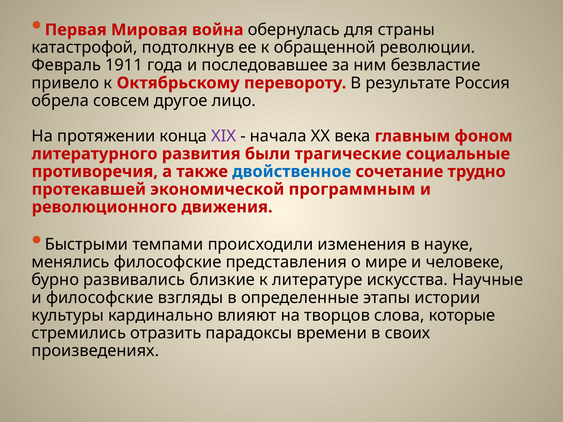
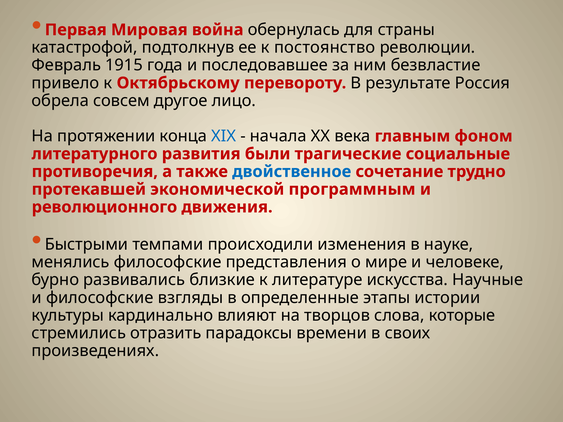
обращенной: обращенной -> постоянство
1911: 1911 -> 1915
XIX colour: purple -> blue
